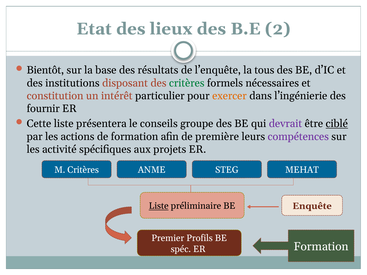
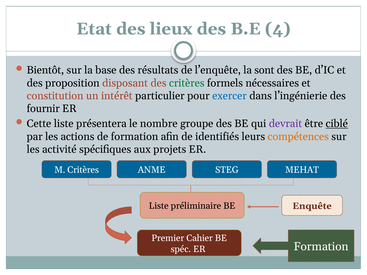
2: 2 -> 4
tous: tous -> sont
institutions: institutions -> proposition
exercer colour: orange -> blue
conseils: conseils -> nombre
première: première -> identifiés
compétences colour: purple -> orange
Liste at (159, 206) underline: present -> none
Profils: Profils -> Cahier
